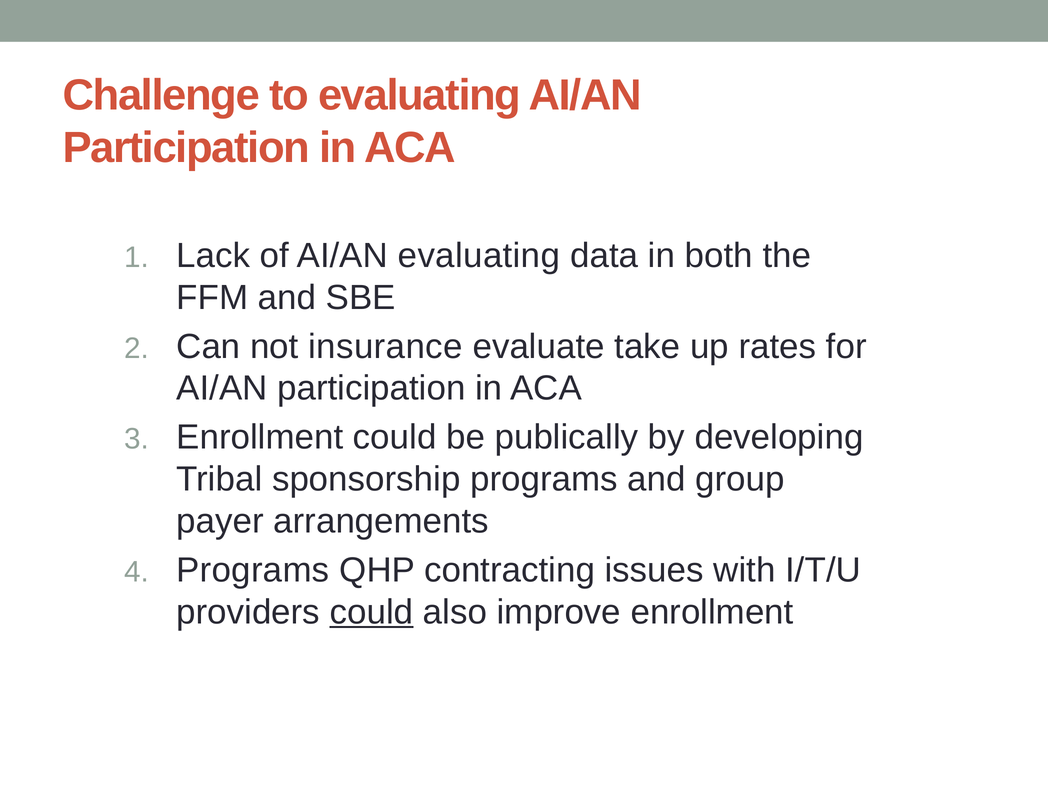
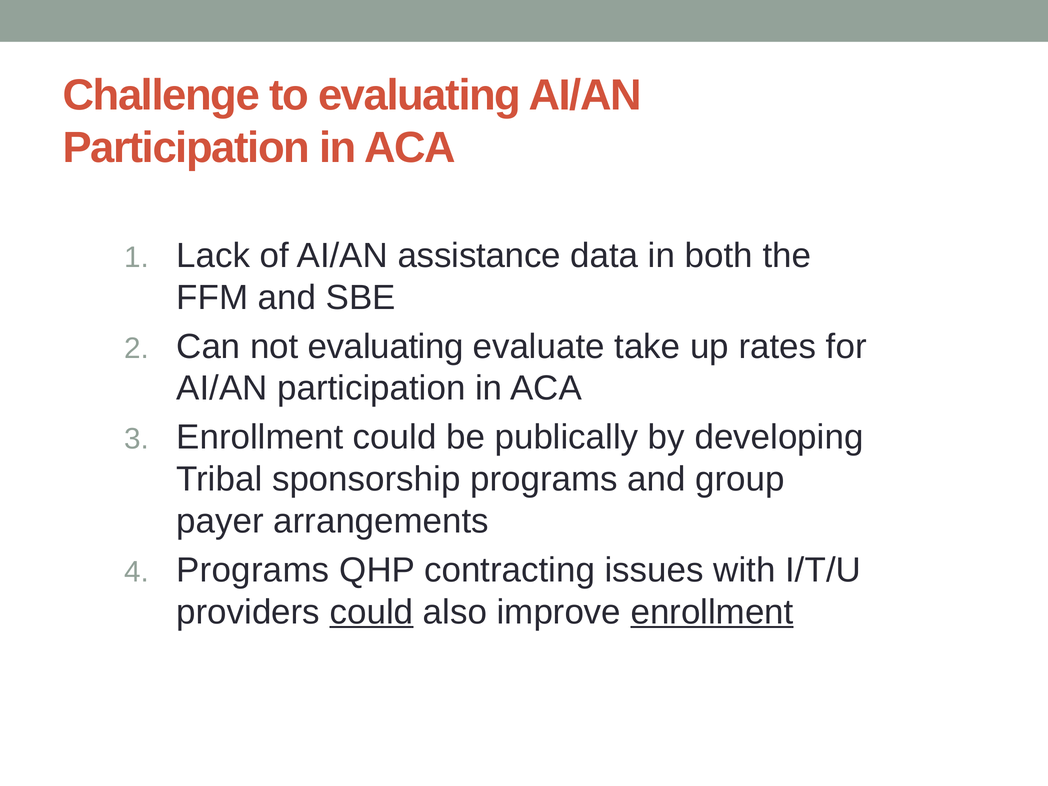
AI/AN evaluating: evaluating -> assistance
not insurance: insurance -> evaluating
enrollment at (712, 612) underline: none -> present
